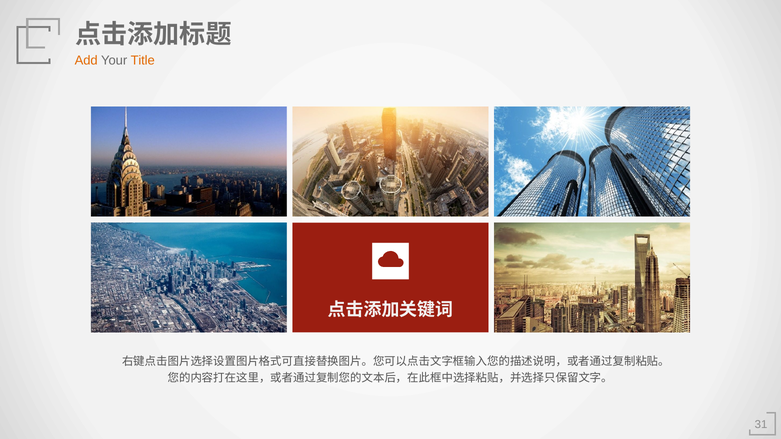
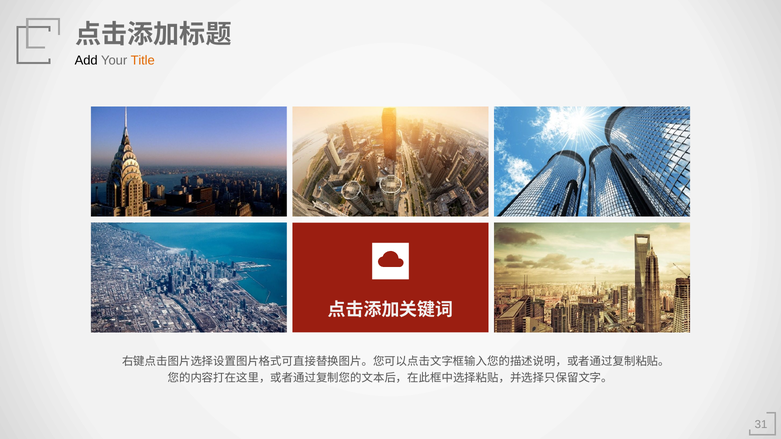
Add colour: orange -> black
